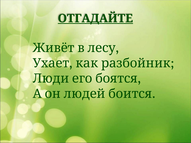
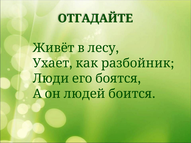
ОТГАДАЙТЕ underline: present -> none
